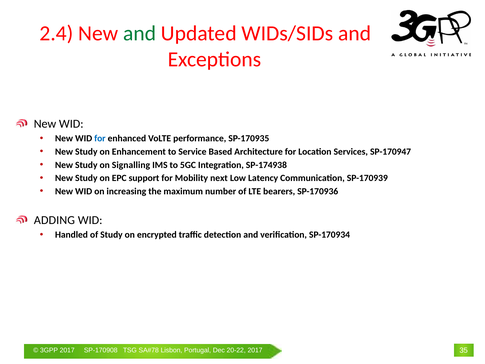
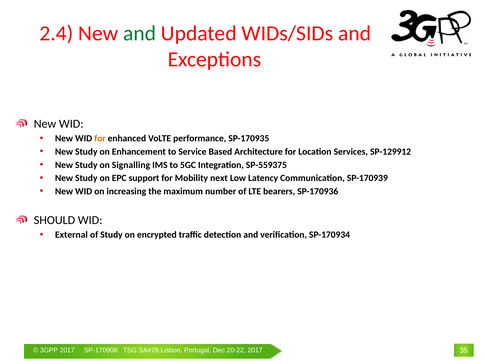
for at (100, 138) colour: blue -> orange
SP-170947: SP-170947 -> SP-129912
SP-174938: SP-174938 -> SP-559375
ADDING: ADDING -> SHOULD
Handled: Handled -> External
